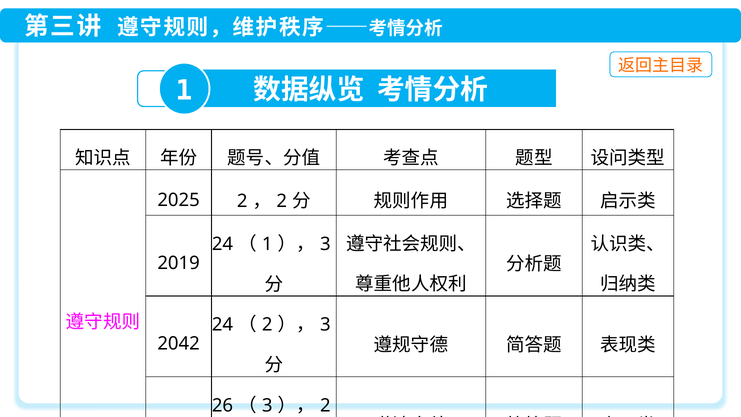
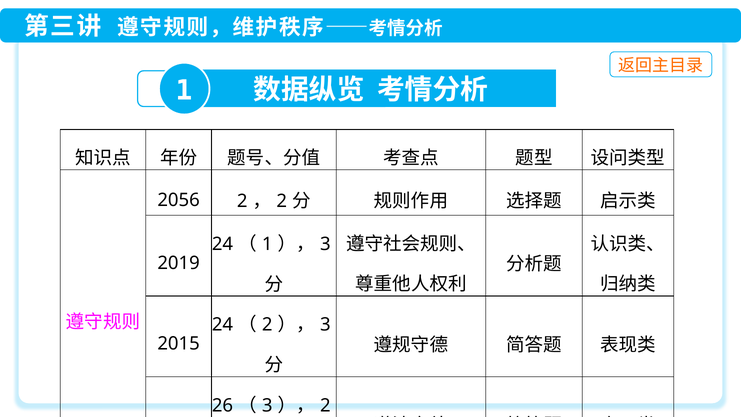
2025: 2025 -> 2056
2042 at (179, 344): 2042 -> 2015
